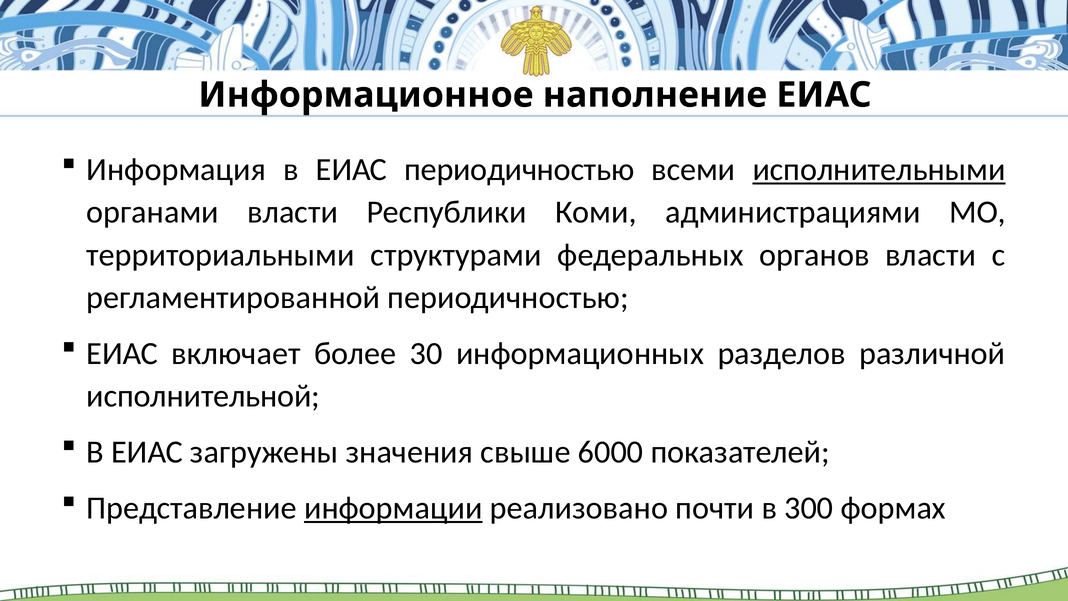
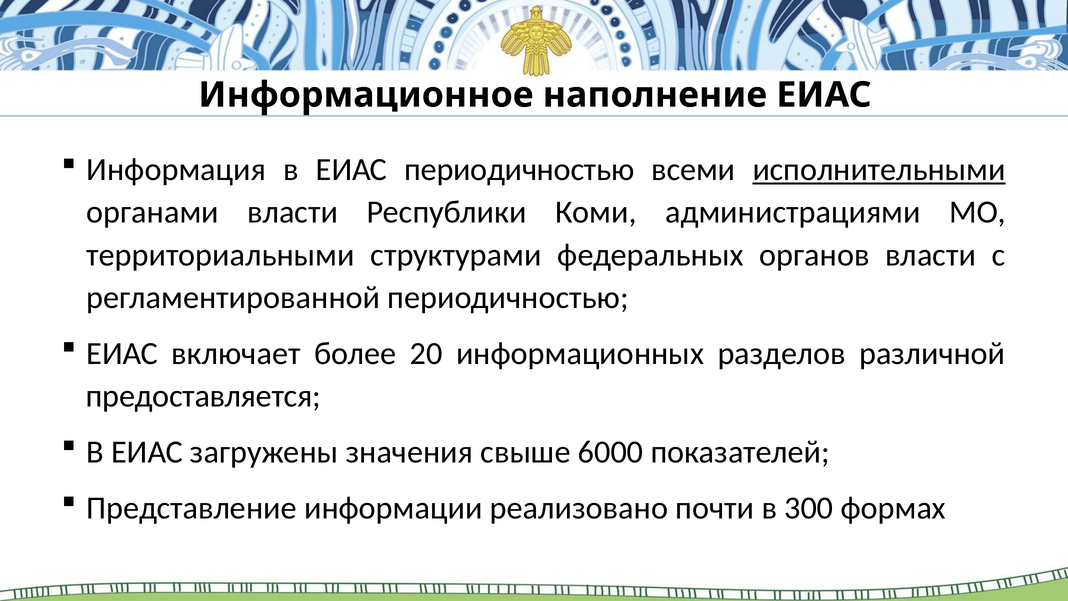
30: 30 -> 20
исполнительной: исполнительной -> предоставляется
информации underline: present -> none
